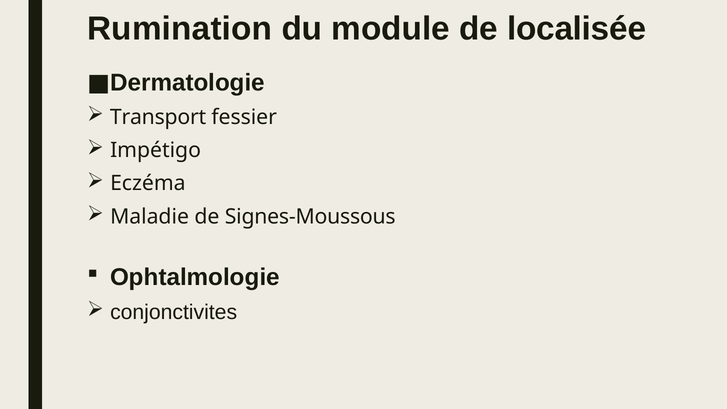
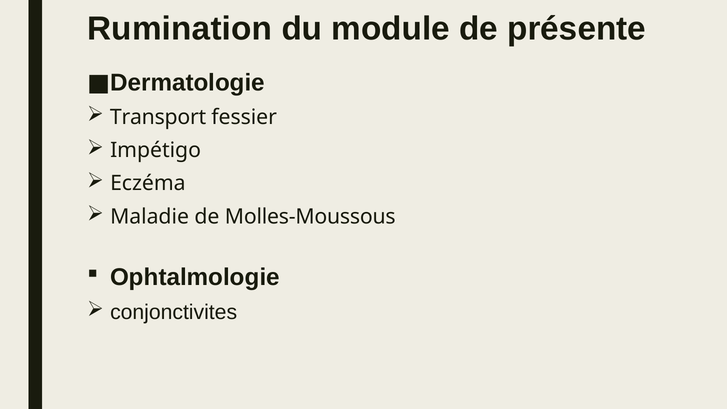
localisée: localisée -> présente
Signes-Moussous: Signes-Moussous -> Molles-Moussous
